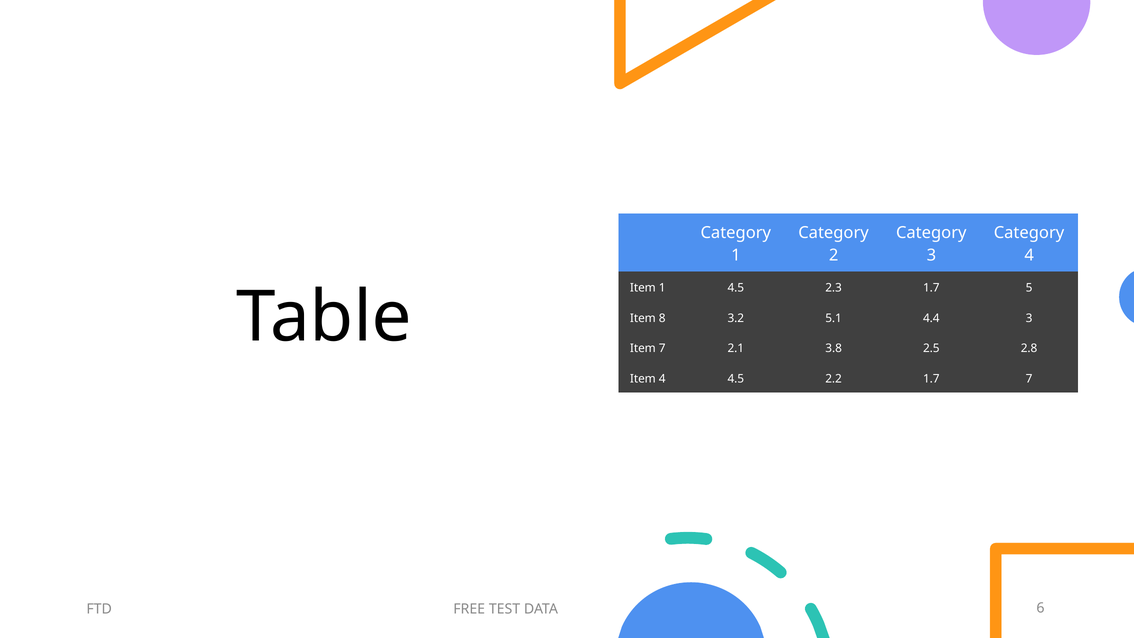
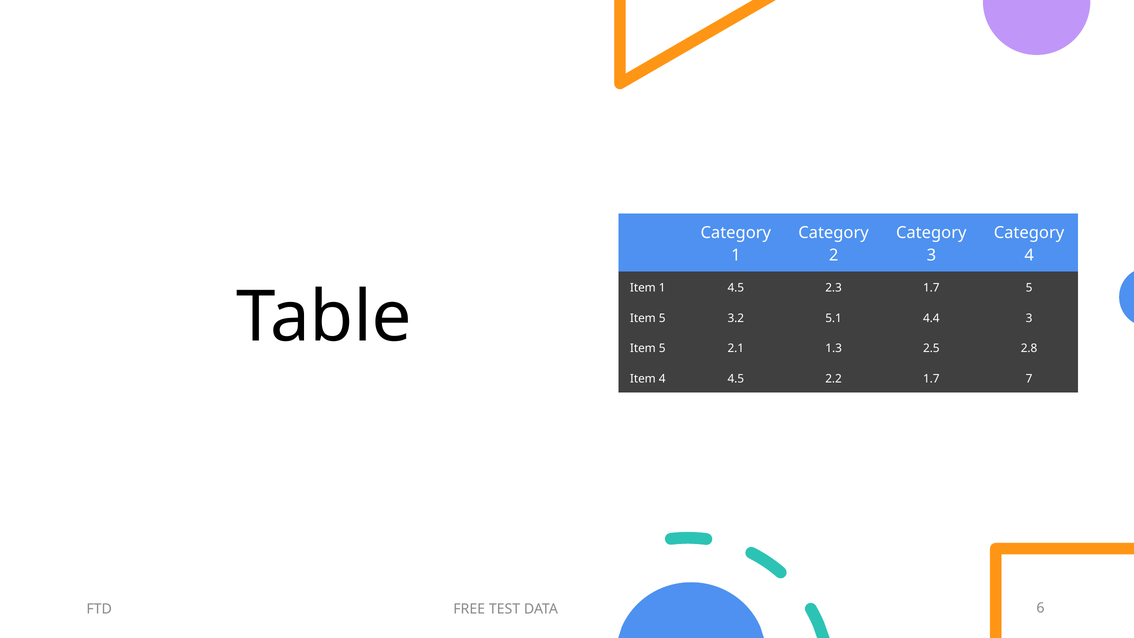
8 at (662, 318): 8 -> 5
7 at (662, 348): 7 -> 5
3.8: 3.8 -> 1.3
